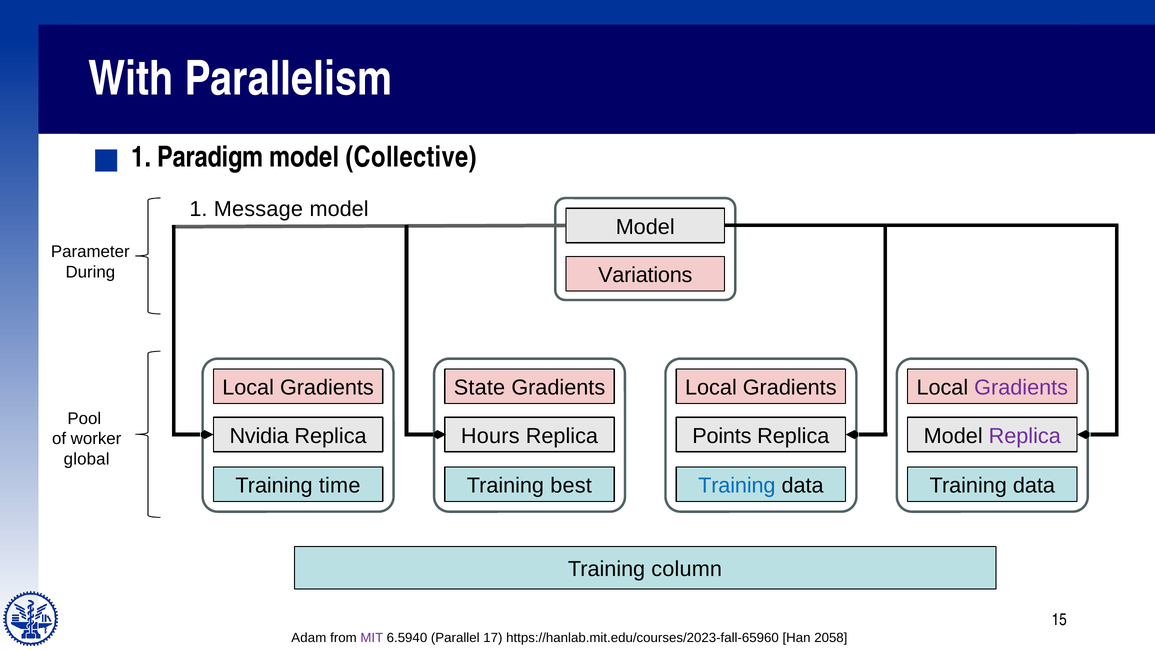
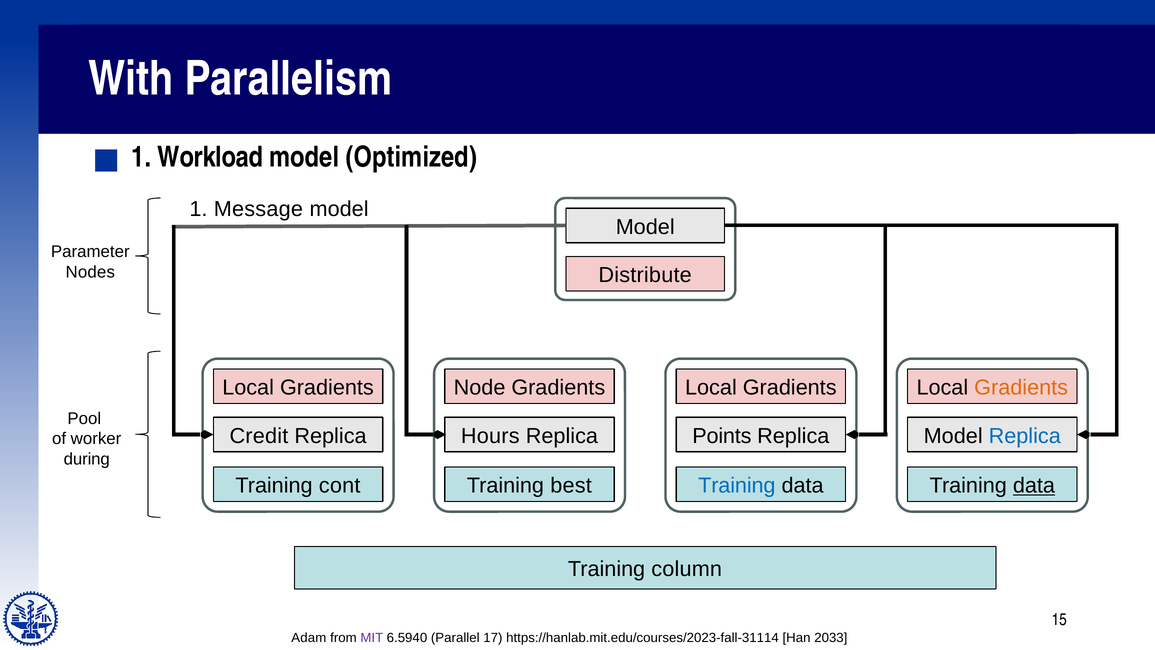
Paradigm: Paradigm -> Workload
Collective: Collective -> Optimized
During: During -> Nodes
Variations: Variations -> Distribute
State: State -> Node
Gradients at (1021, 388) colour: purple -> orange
Nvidia: Nvidia -> Credit
Replica at (1025, 436) colour: purple -> blue
global: global -> during
time: time -> cont
data at (1034, 485) underline: none -> present
https://hanlab.mit.edu/courses/2023-fall-65960: https://hanlab.mit.edu/courses/2023-fall-65960 -> https://hanlab.mit.edu/courses/2023-fall-31114
2058: 2058 -> 2033
